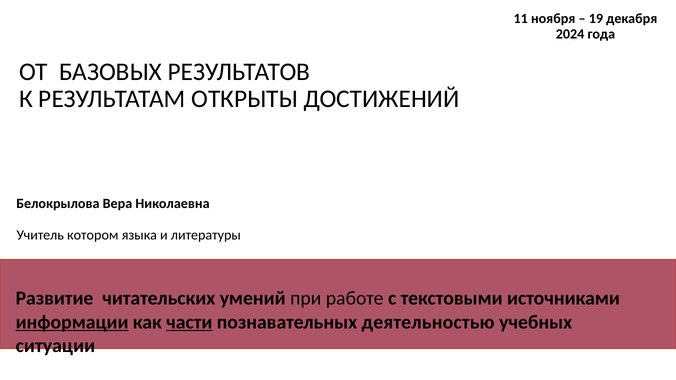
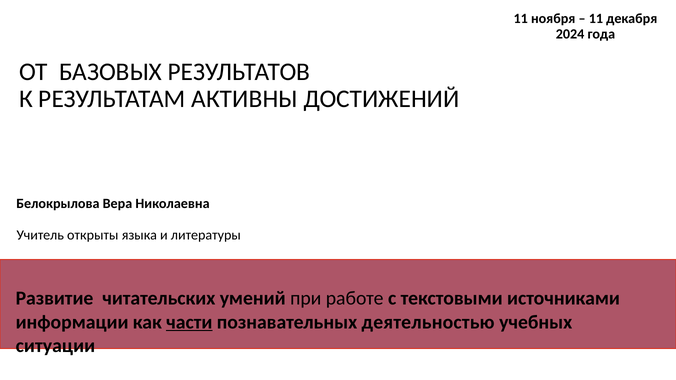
19 at (596, 19): 19 -> 11
ОТКРЫТЫ: ОТКРЫТЫ -> АКТИВНЫ
котором: котором -> открыты
информации underline: present -> none
